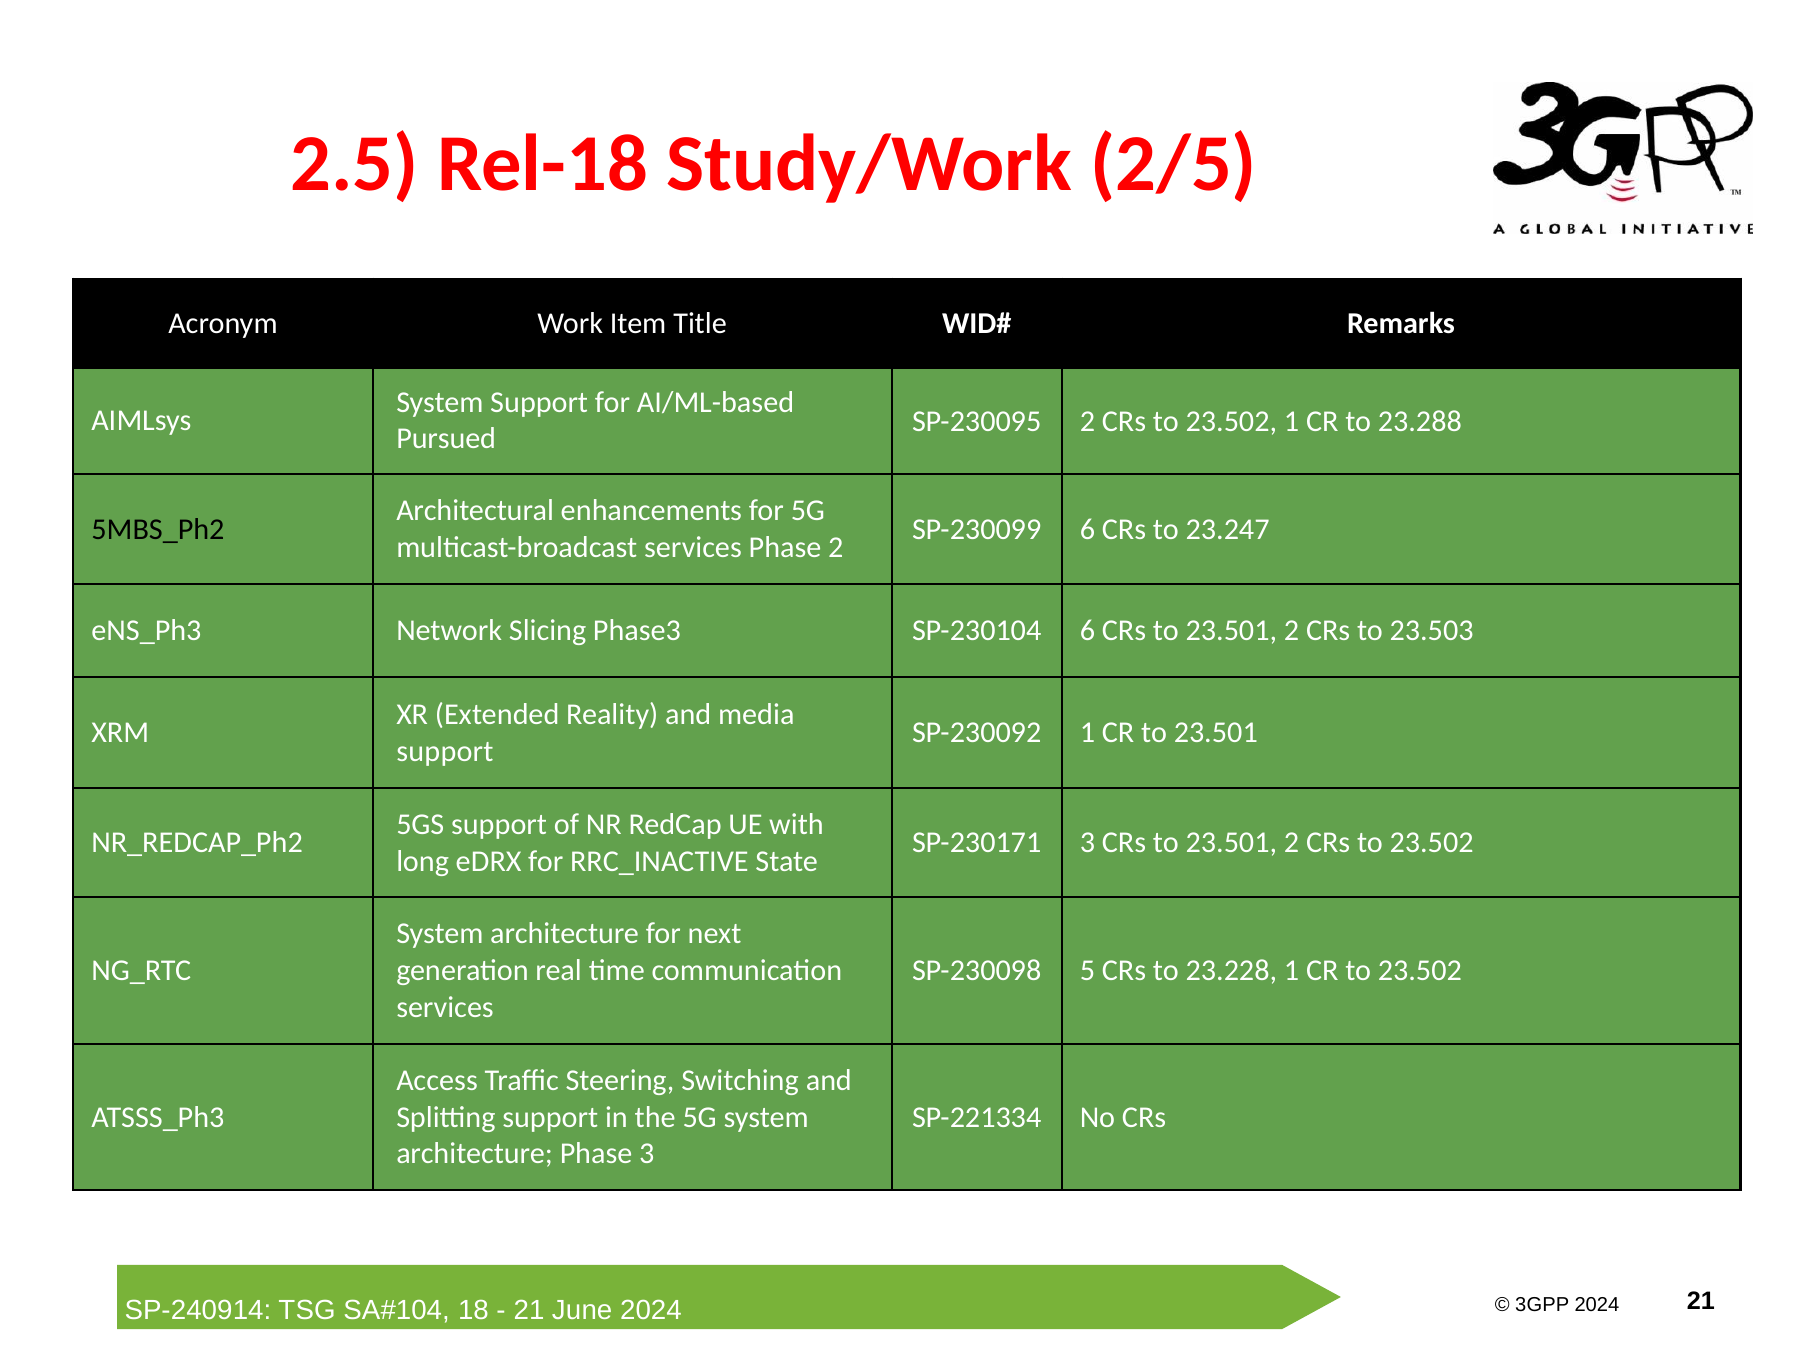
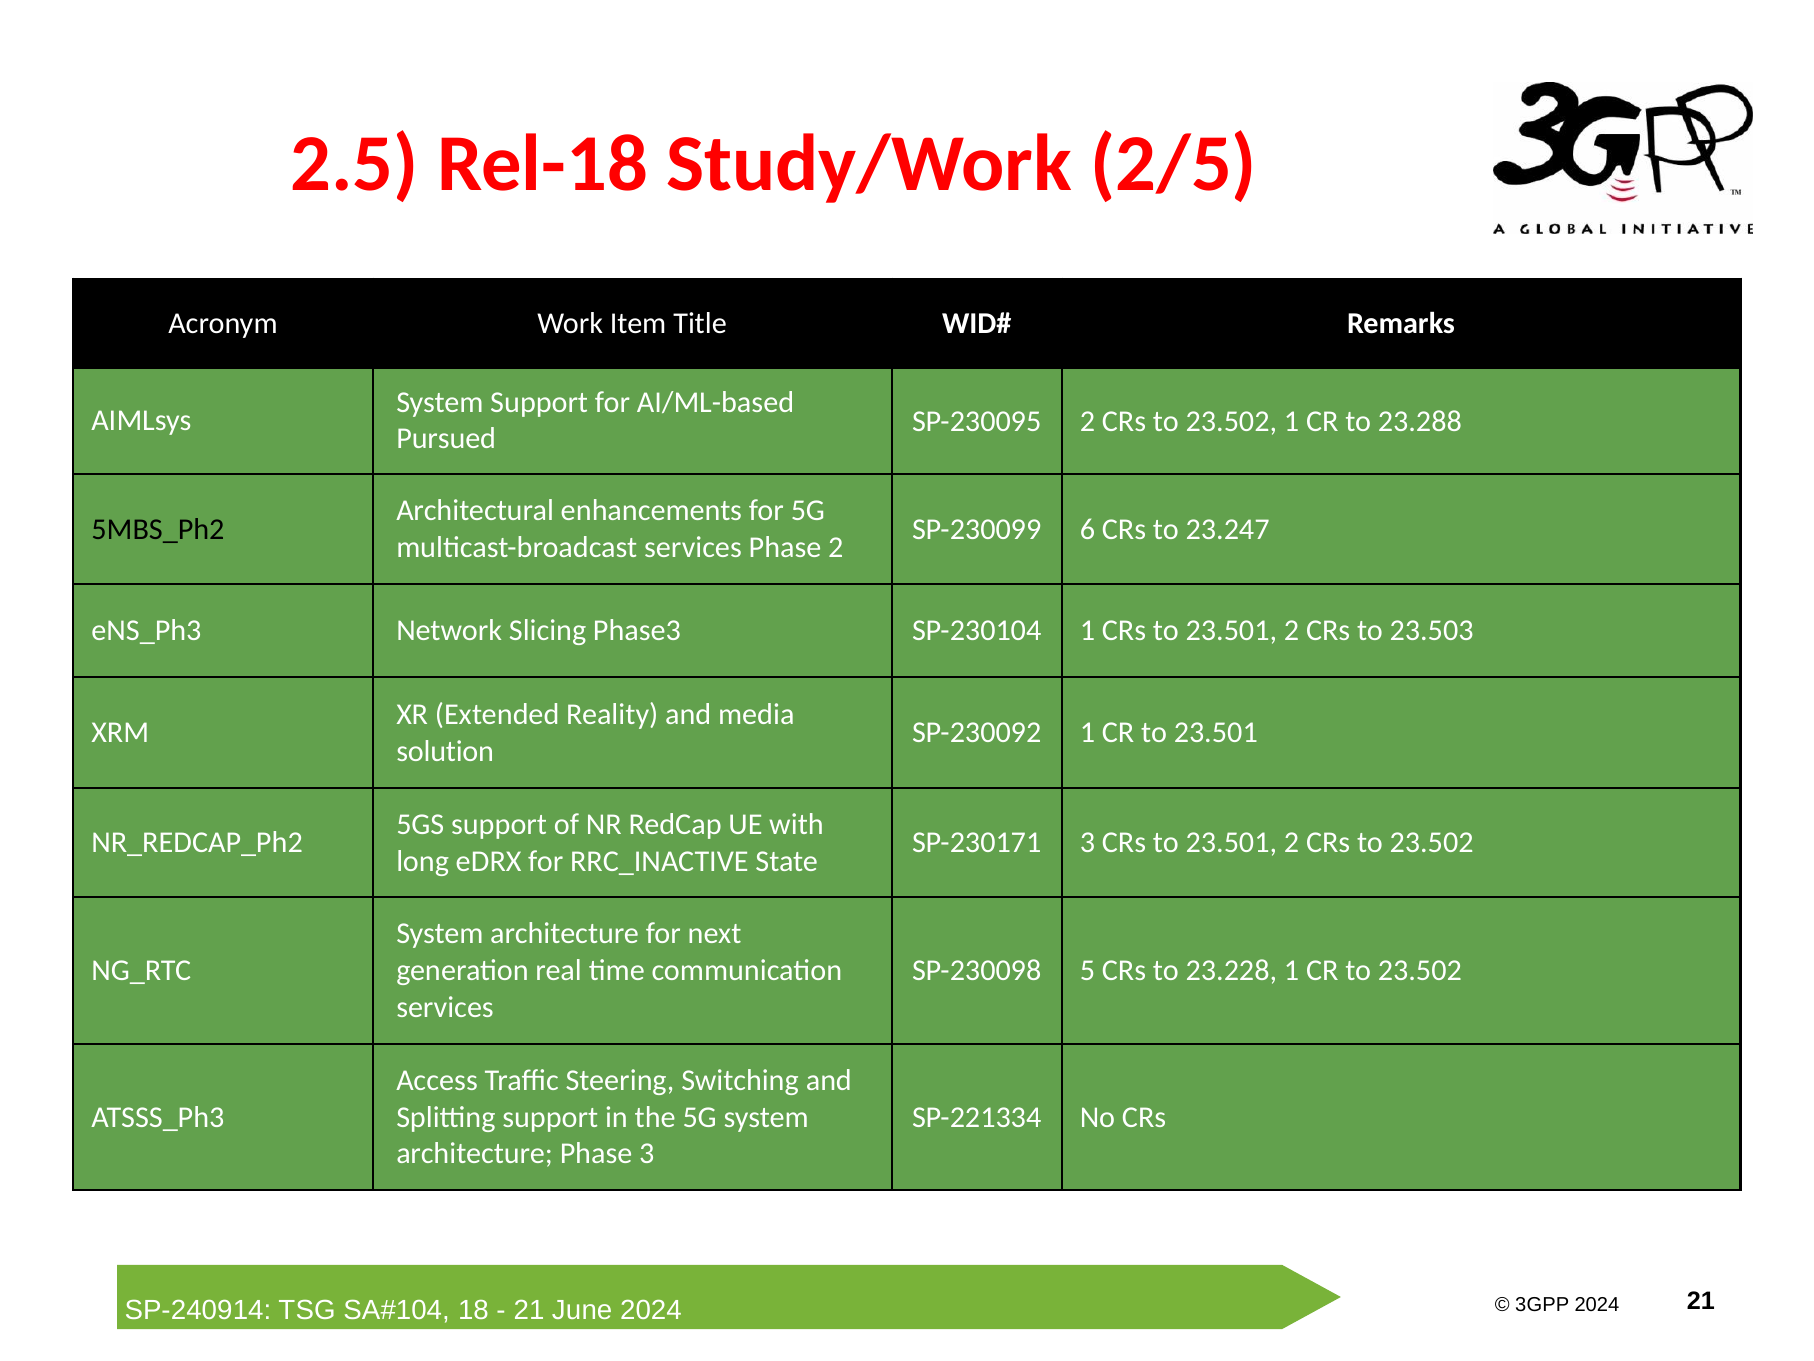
SP-230104 6: 6 -> 1
support at (445, 751): support -> solution
